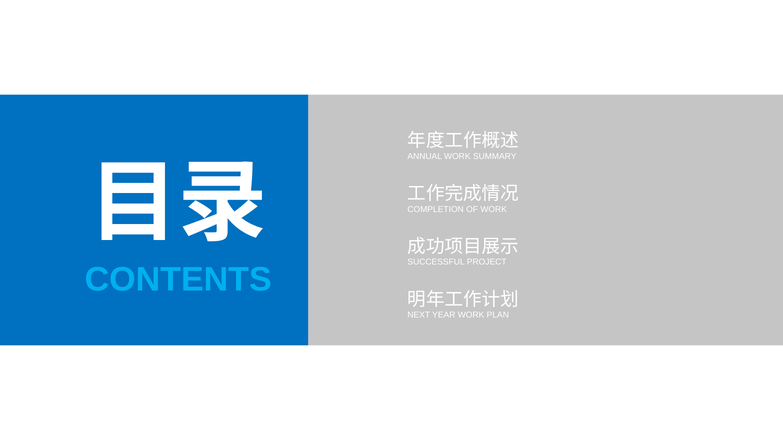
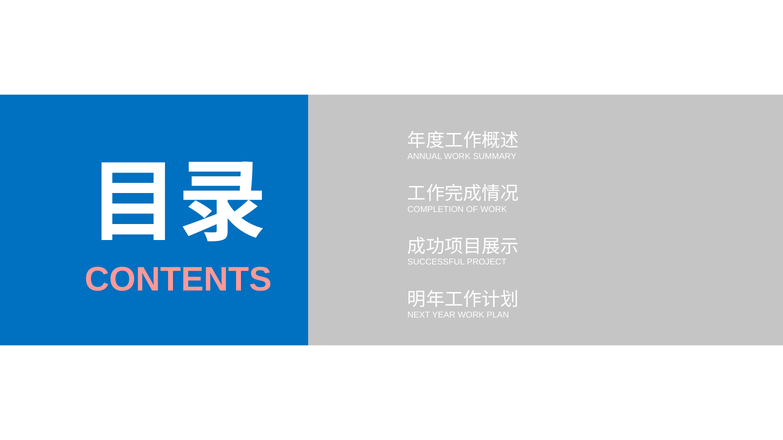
CONTENTS colour: light blue -> pink
